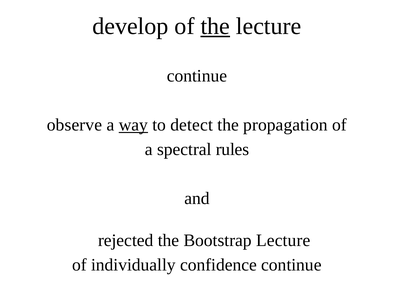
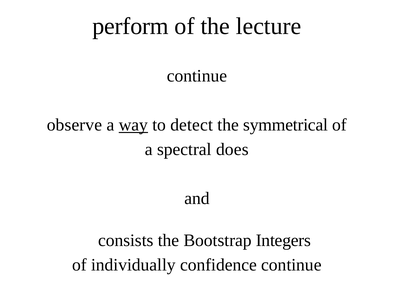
develop: develop -> perform
the at (215, 26) underline: present -> none
propagation: propagation -> symmetrical
rules: rules -> does
rejected: rejected -> consists
Bootstrap Lecture: Lecture -> Integers
